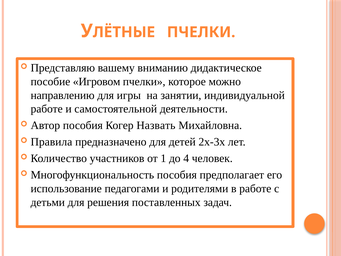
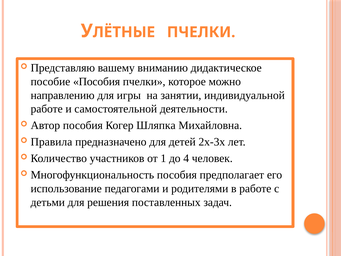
пособие Игровом: Игровом -> Пособия
Назвать: Назвать -> Шляпка
